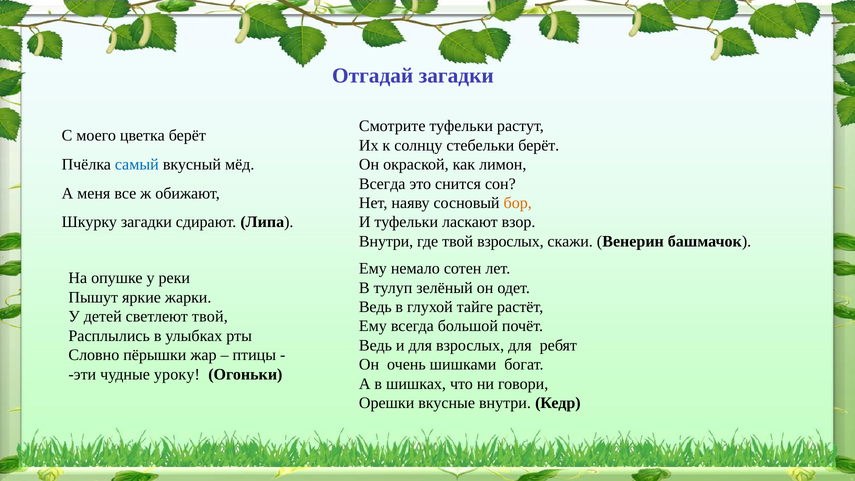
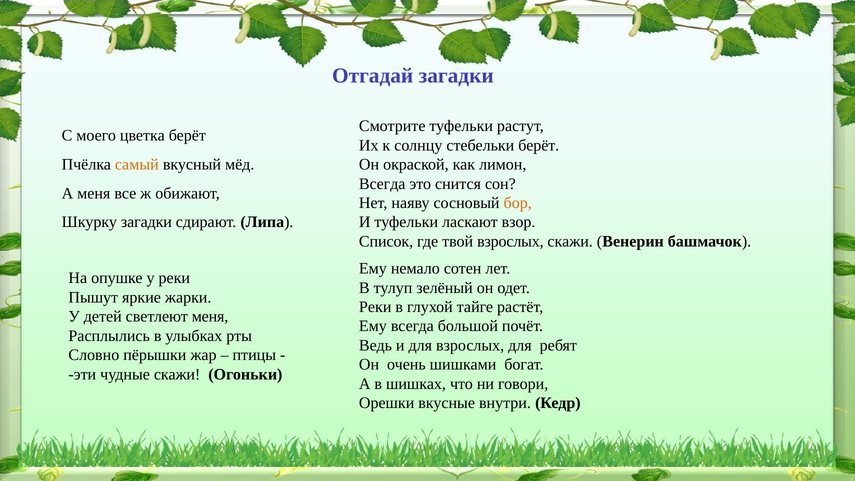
самый colour: blue -> orange
Внутри at (386, 241): Внутри -> Список
Ведь at (375, 307): Ведь -> Реки
светлеют твой: твой -> меня
чудные уроку: уроку -> скажи
